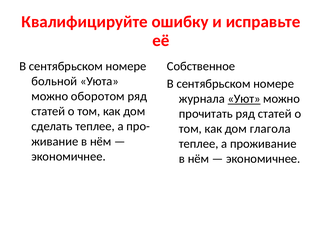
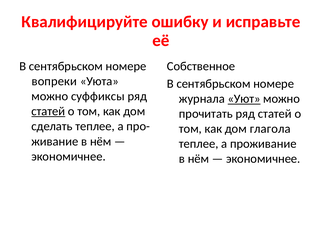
больной: больной -> вопреки
оборотом: оборотом -> суффиксы
статей at (48, 111) underline: none -> present
